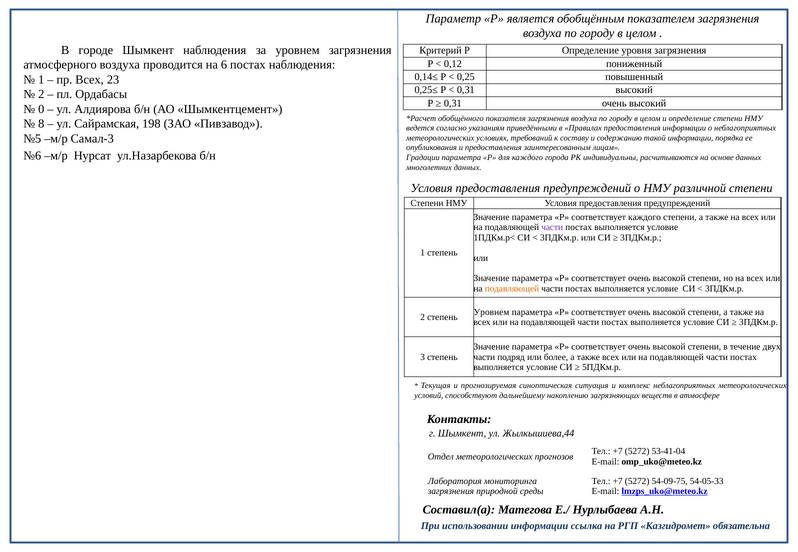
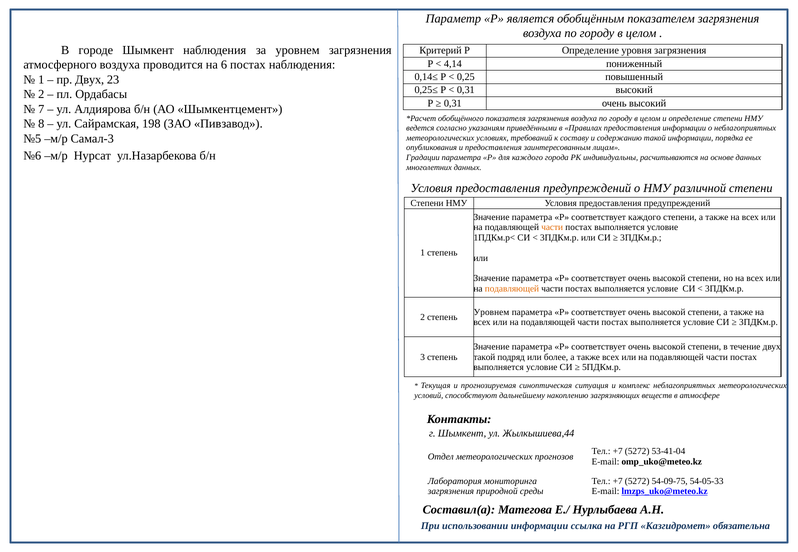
0,12: 0,12 -> 4,14
пр Всех: Всех -> Двух
0: 0 -> 7
части at (552, 228) colour: purple -> orange
части at (484, 357): части -> такой
